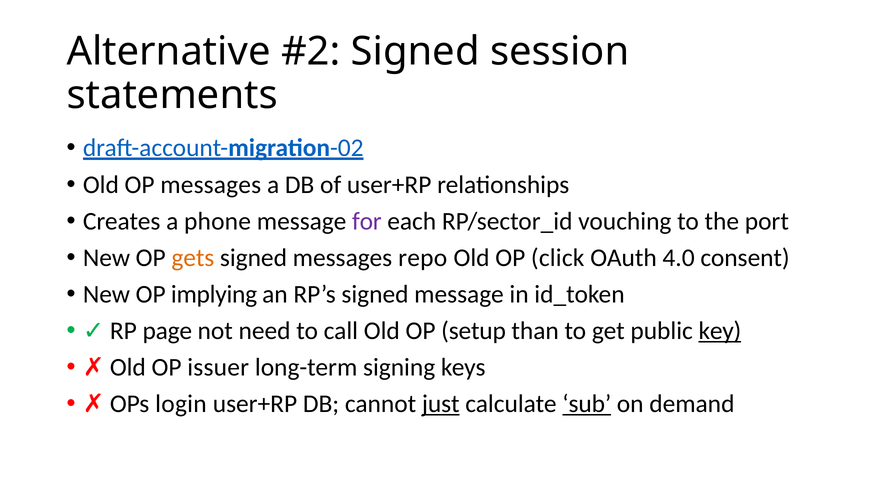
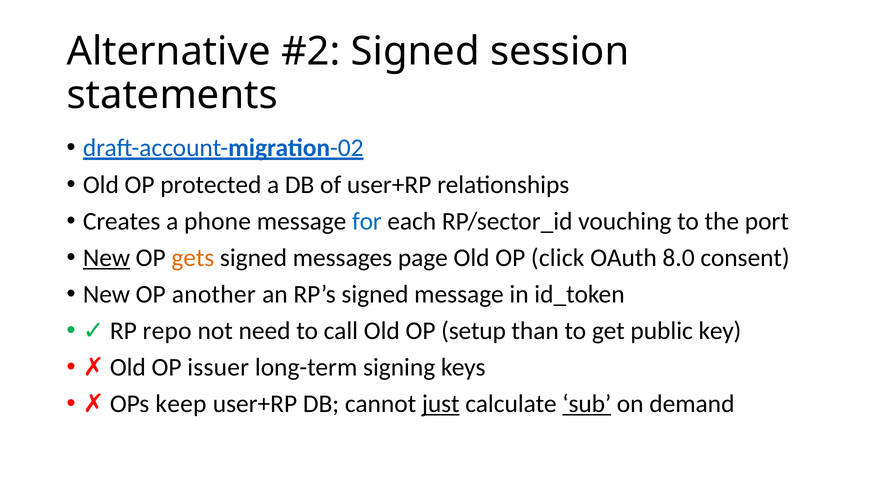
OP messages: messages -> protected
for colour: purple -> blue
New at (107, 258) underline: none -> present
repo: repo -> page
4.0: 4.0 -> 8.0
implying: implying -> another
page: page -> repo
key underline: present -> none
login: login -> keep
